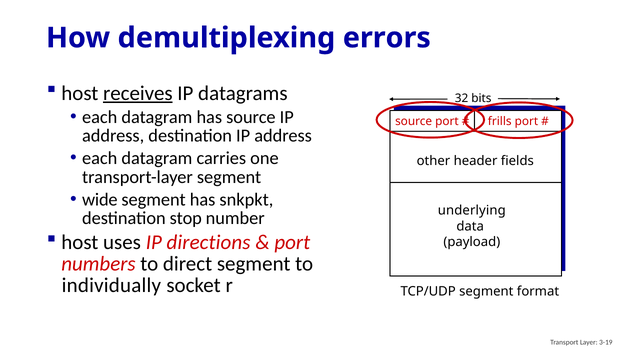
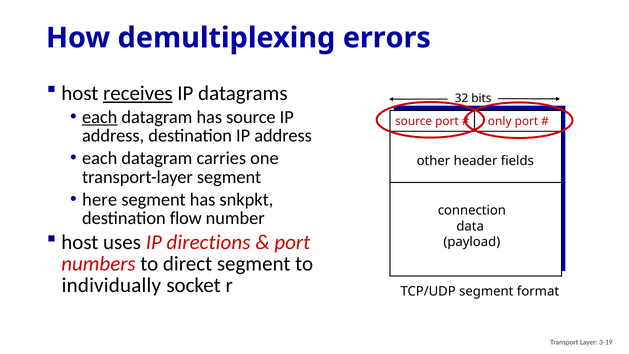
each at (100, 117) underline: none -> present
frills: frills -> only
wide: wide -> here
underlying: underlying -> connection
stop: stop -> flow
